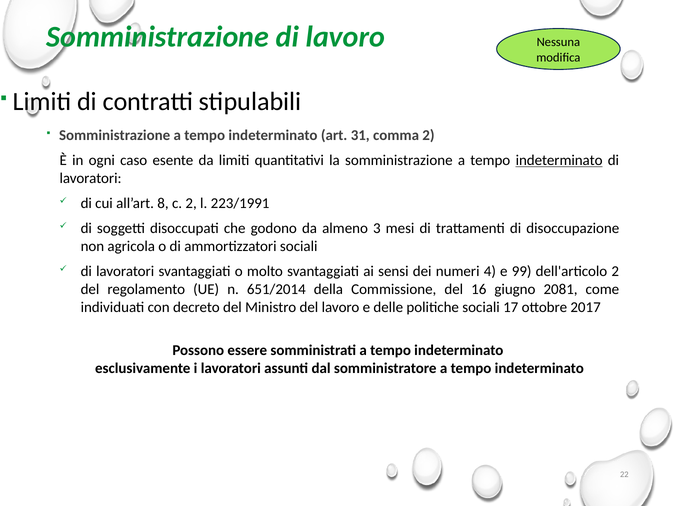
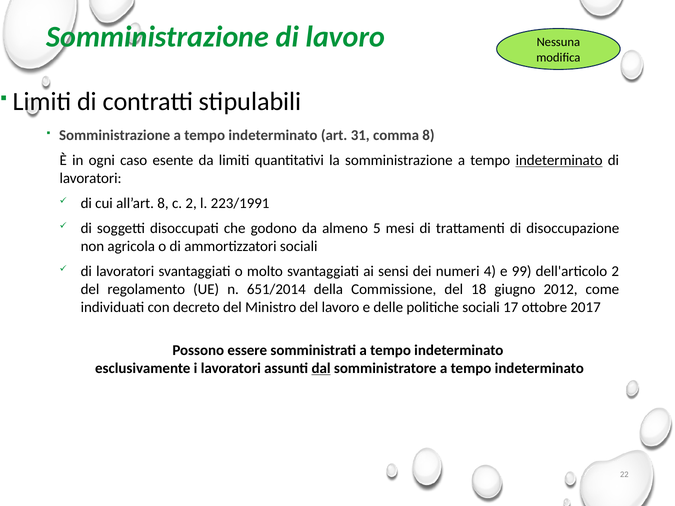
comma 2: 2 -> 8
3: 3 -> 5
16: 16 -> 18
2081: 2081 -> 2012
dal underline: none -> present
